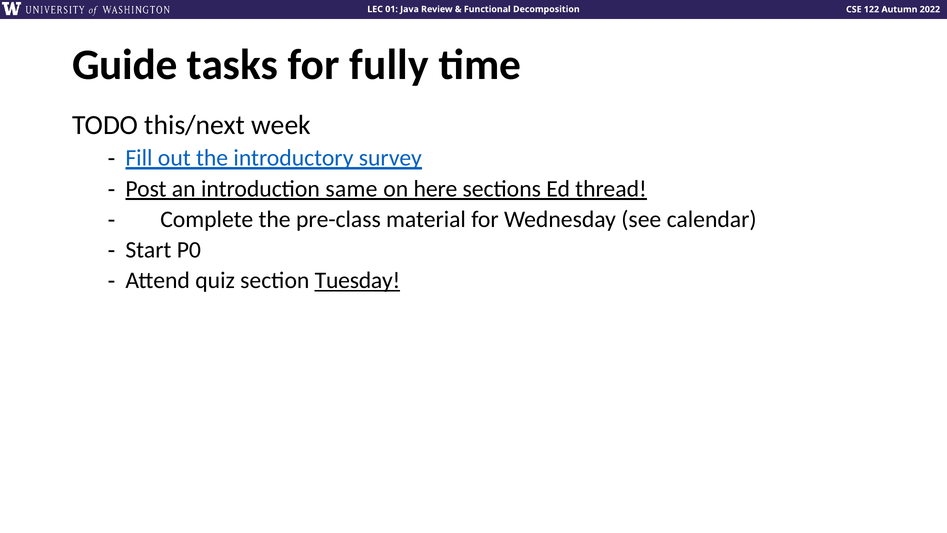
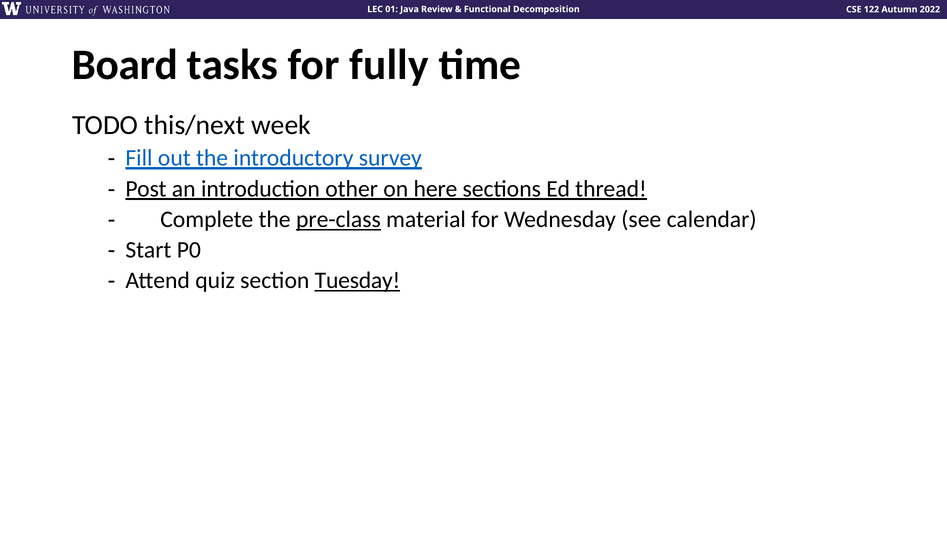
Guide: Guide -> Board
same: same -> other
pre-class underline: none -> present
